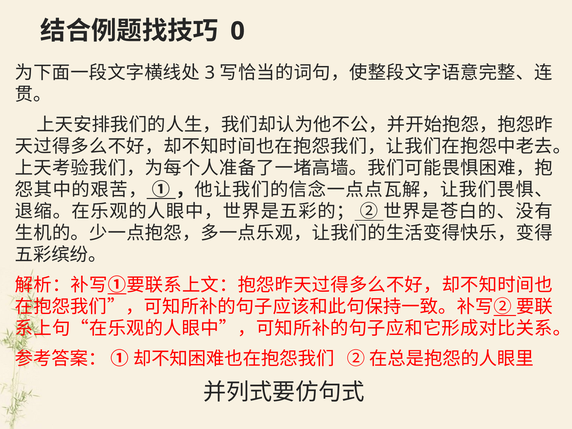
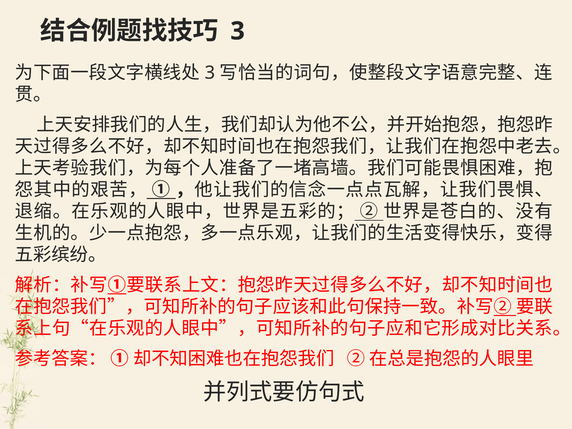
0 at (238, 31): 0 -> 3
